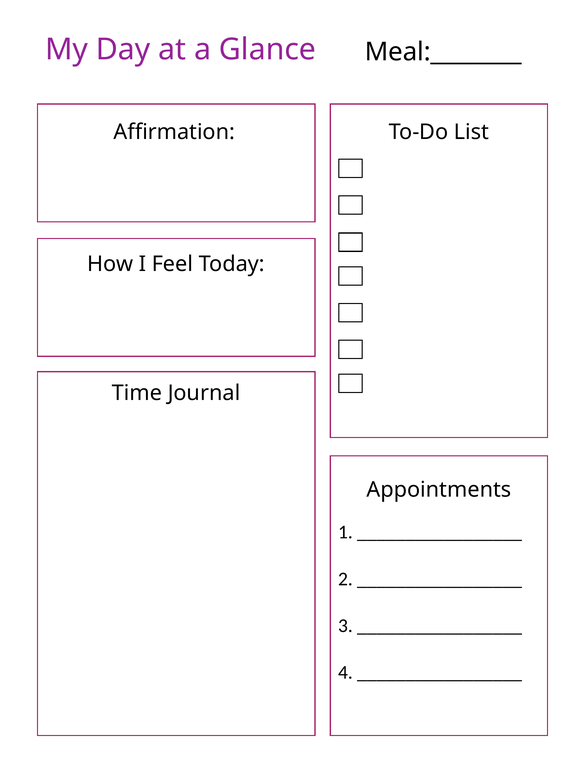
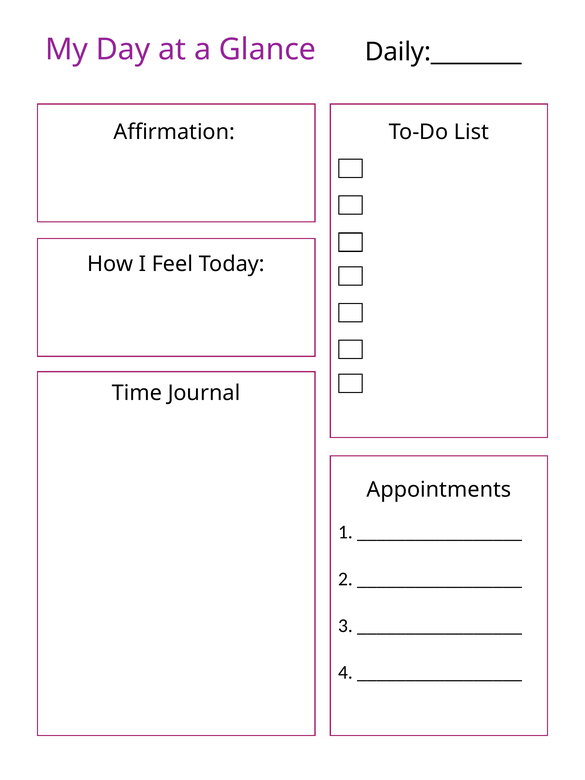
Meal:________: Meal:________ -> Daily:________
